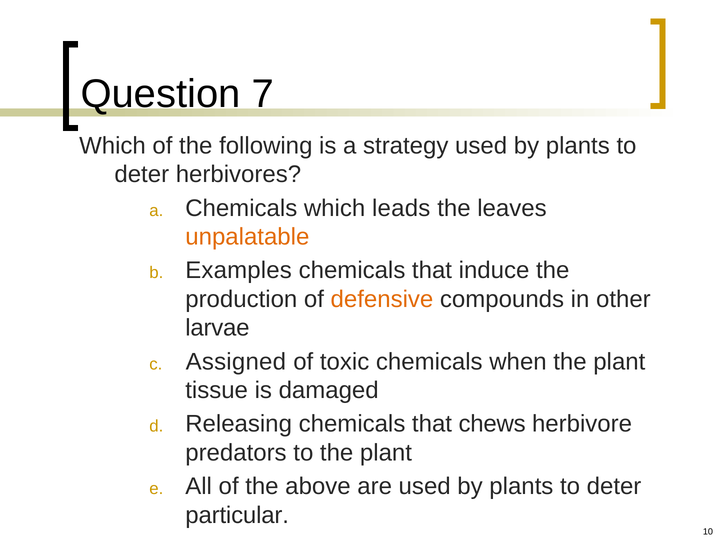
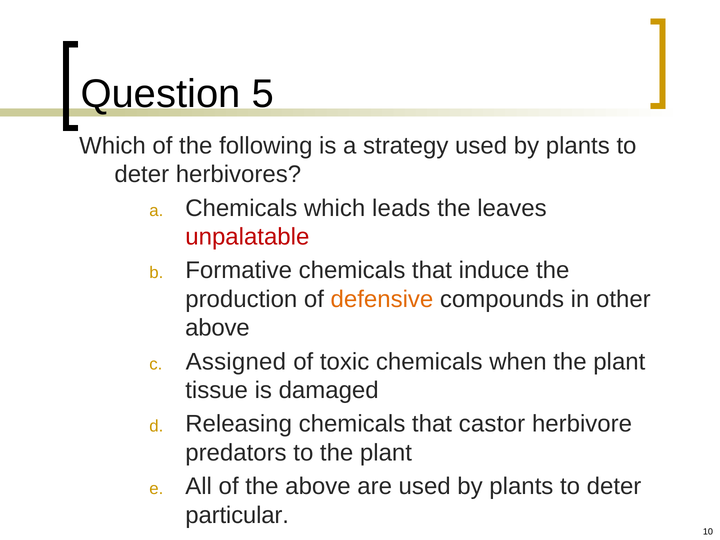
7: 7 -> 5
unpalatable colour: orange -> red
Examples: Examples -> Formative
larvae at (217, 328): larvae -> above
chews: chews -> castor
